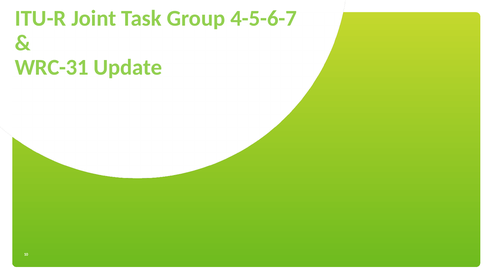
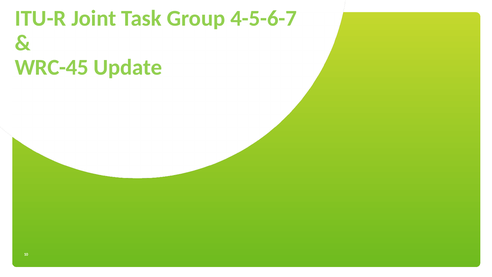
WRC-31: WRC-31 -> WRC-45
